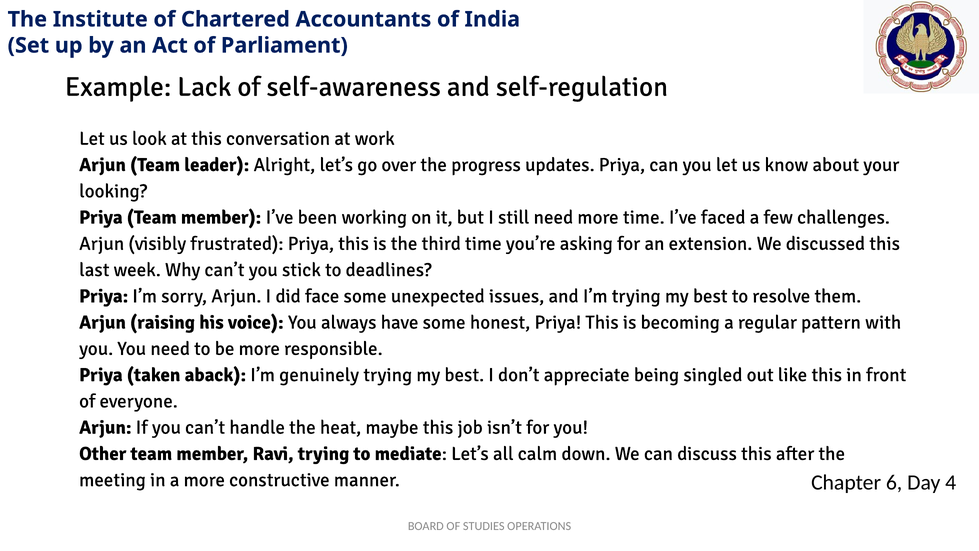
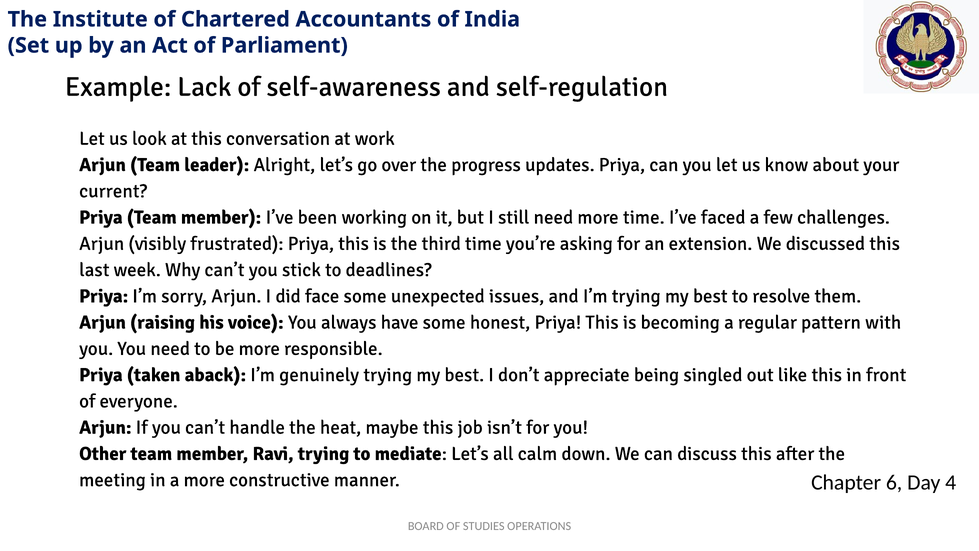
looking: looking -> current
